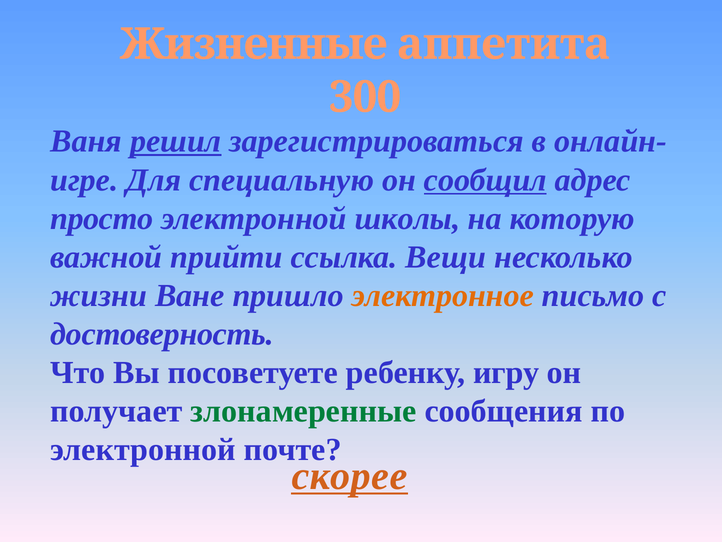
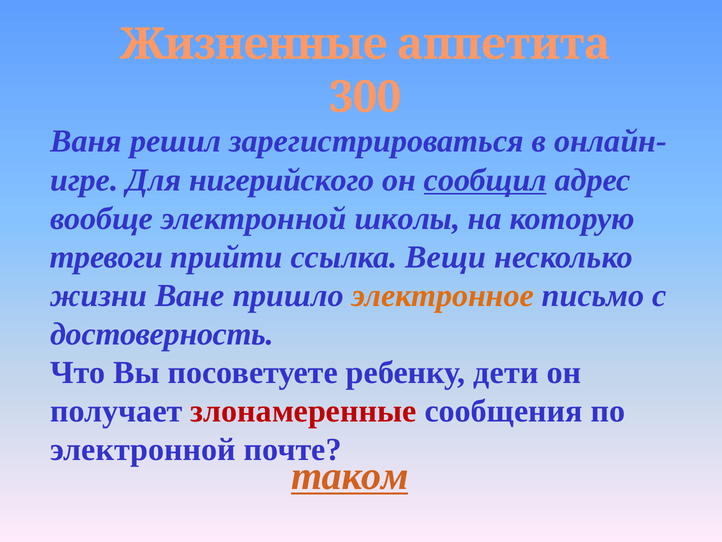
решил underline: present -> none
специальную: специальную -> нигерийского
просто: просто -> вообще
важной: важной -> тревоги
игру: игру -> дети
злонамеренные colour: green -> red
скорее: скорее -> таком
